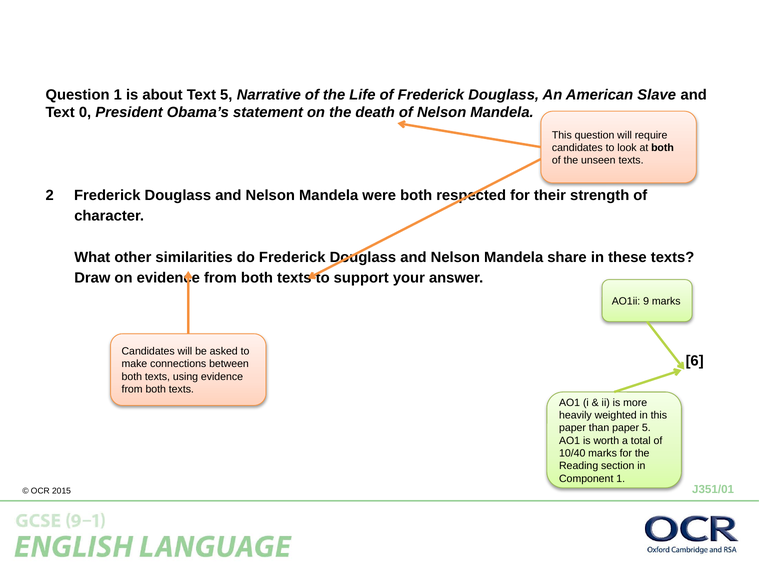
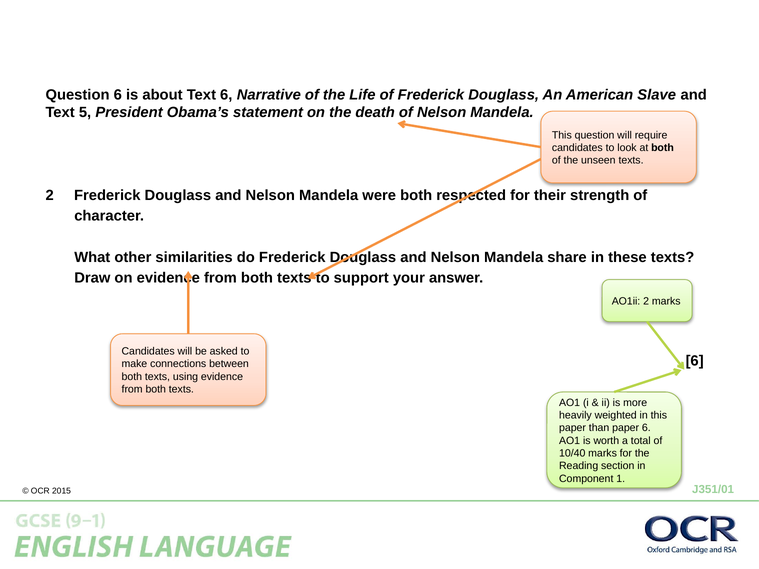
Question 1: 1 -> 6
Text 5: 5 -> 6
0: 0 -> 5
AO1ii 9: 9 -> 2
paper 5: 5 -> 6
